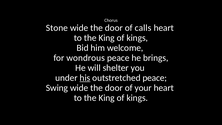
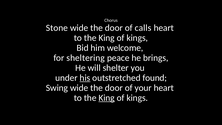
wondrous: wondrous -> sheltering
outstretched peace: peace -> found
King at (107, 98) underline: none -> present
